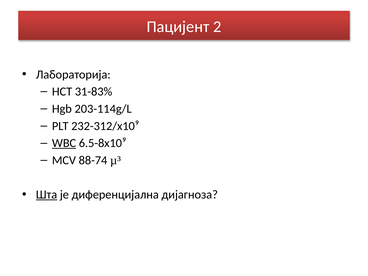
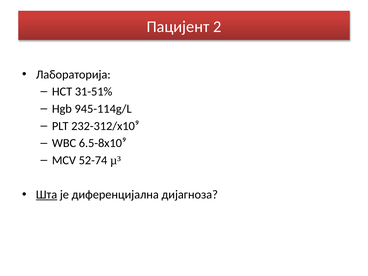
31-83%: 31-83% -> 31-51%
203-114g/L: 203-114g/L -> 945-114g/L
WBC underline: present -> none
88-74: 88-74 -> 52-74
